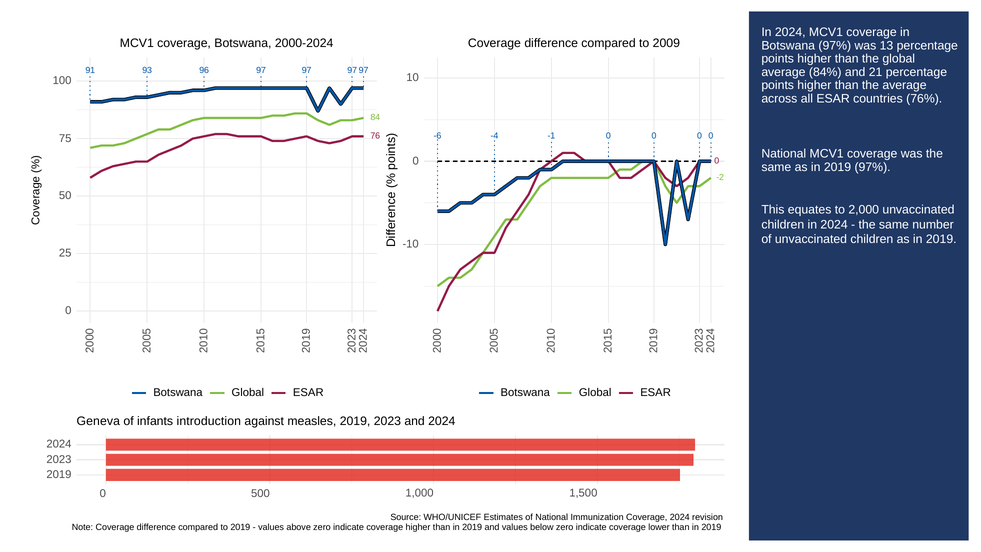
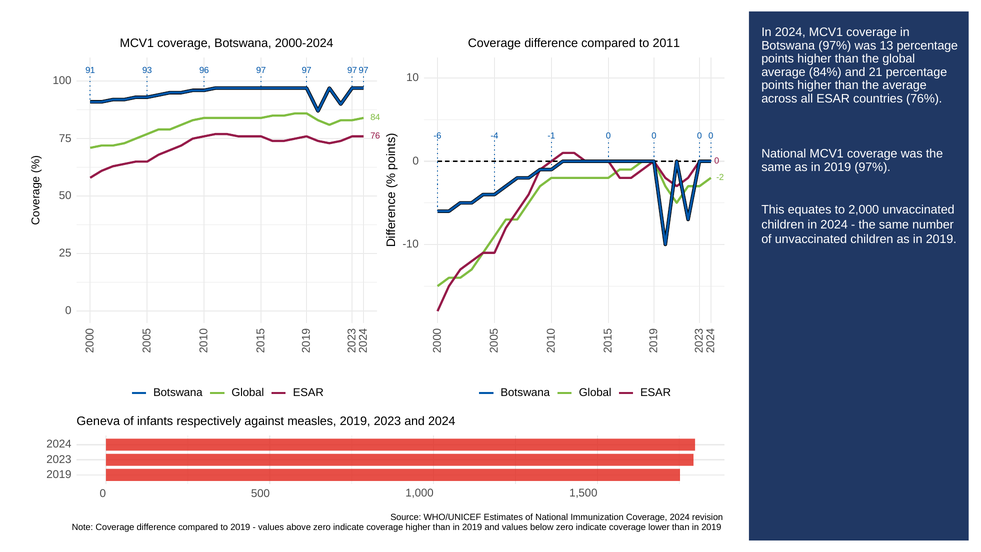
2009: 2009 -> 2011
introduction: introduction -> respectively
